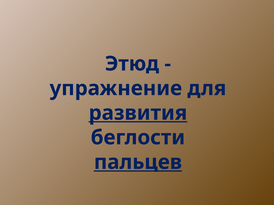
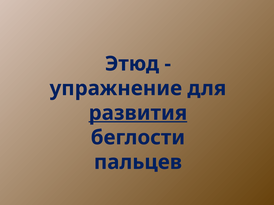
пальцев underline: present -> none
